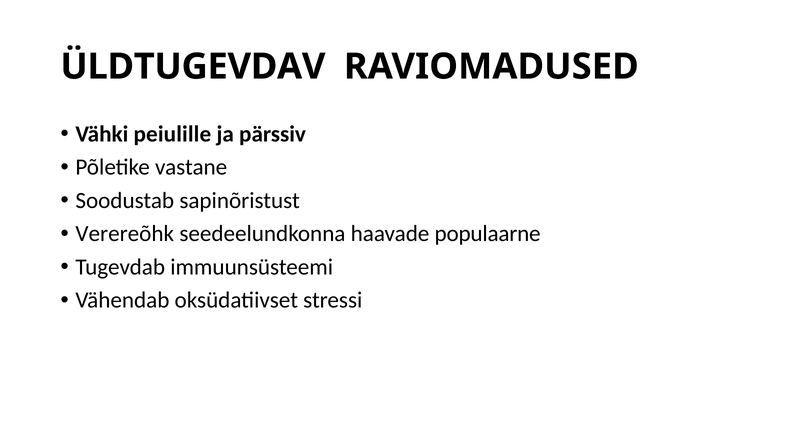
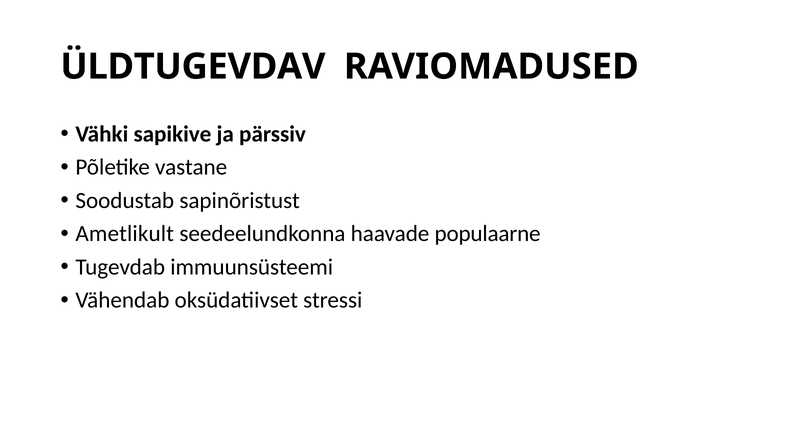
peiulille: peiulille -> sapikive
Verereõhk: Verereõhk -> Ametlikult
